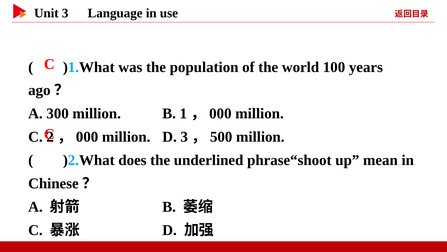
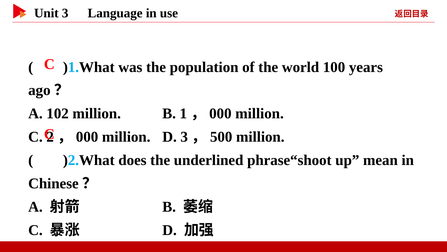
300: 300 -> 102
